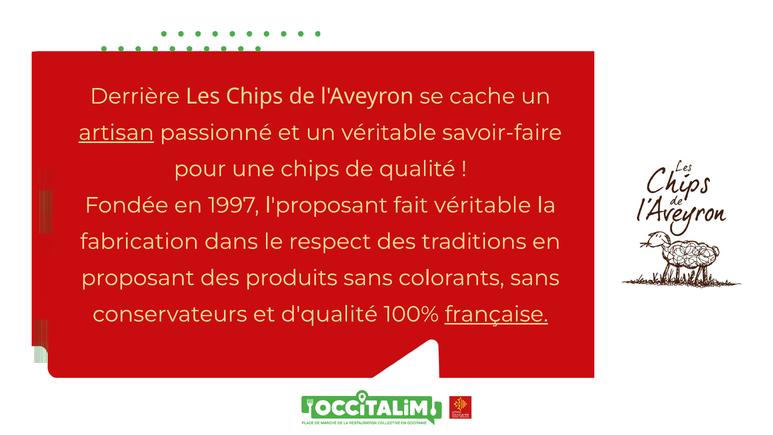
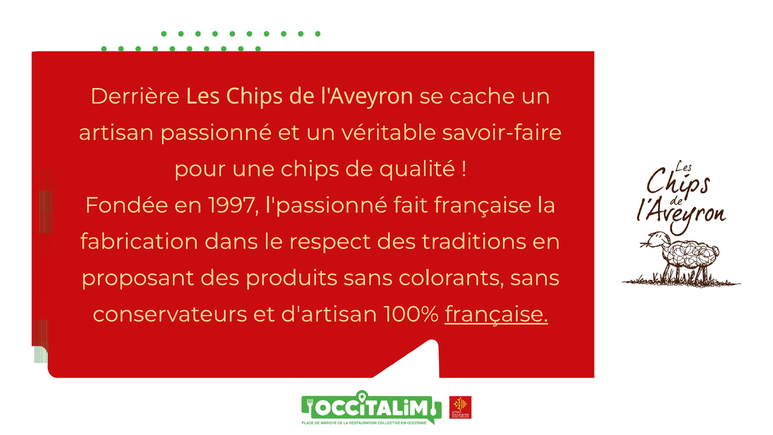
artisan underline: present -> none
l'proposant: l'proposant -> l'passionné
fait véritable: véritable -> française
d'qualité: d'qualité -> d'artisan
